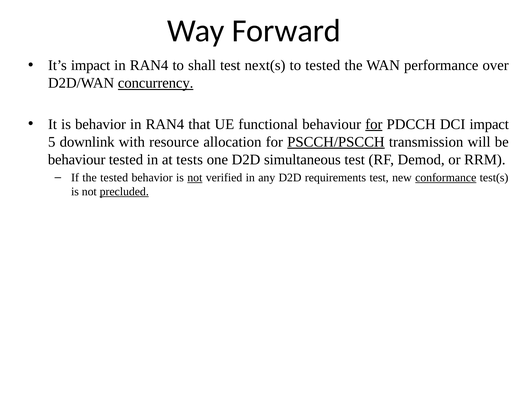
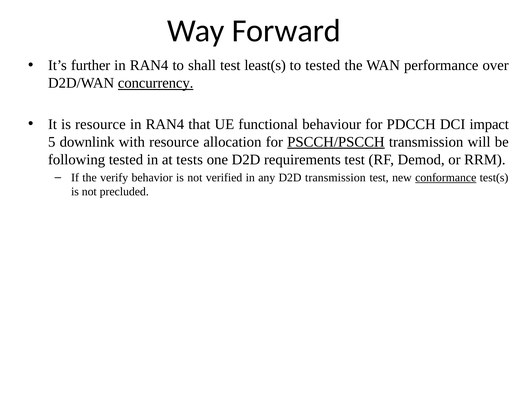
It’s impact: impact -> further
next(s: next(s -> least(s
is behavior: behavior -> resource
for at (374, 124) underline: present -> none
behaviour at (77, 159): behaviour -> following
simultaneous: simultaneous -> requirements
the tested: tested -> verify
not at (195, 177) underline: present -> none
D2D requirements: requirements -> transmission
precluded underline: present -> none
